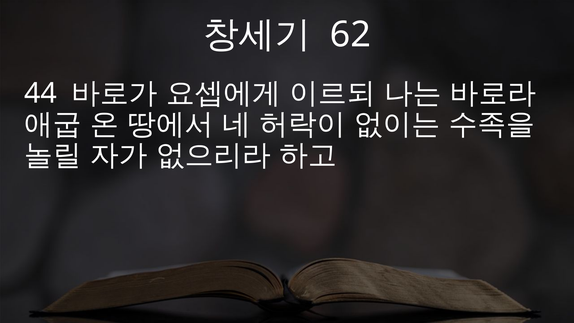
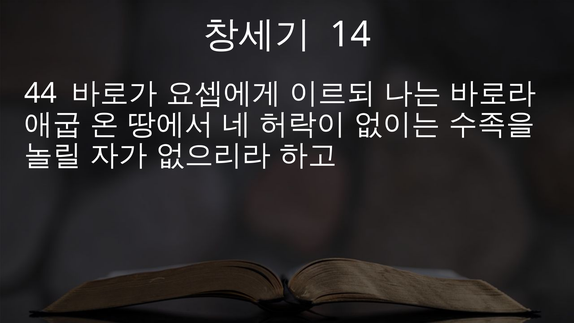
62: 62 -> 14
